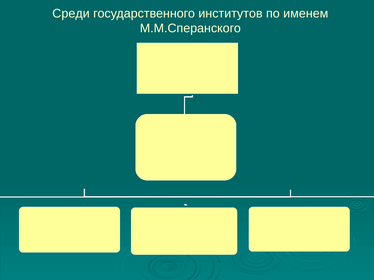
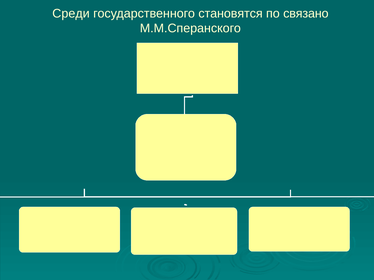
институтов: институтов -> становятся
именем: именем -> связано
